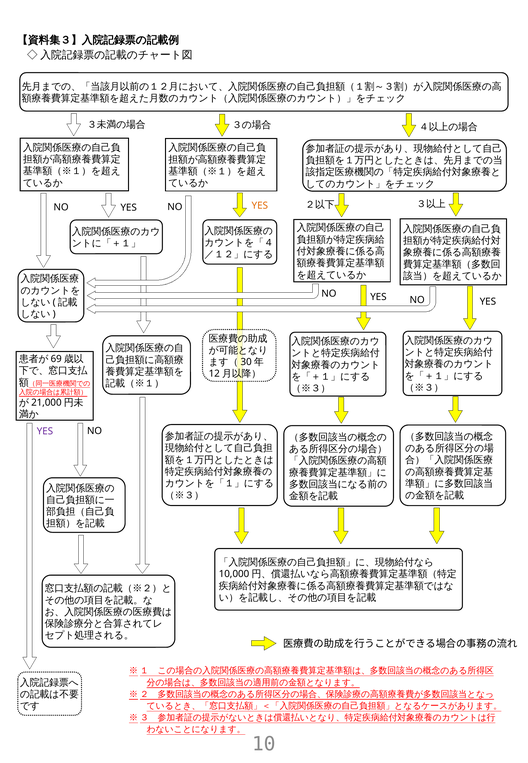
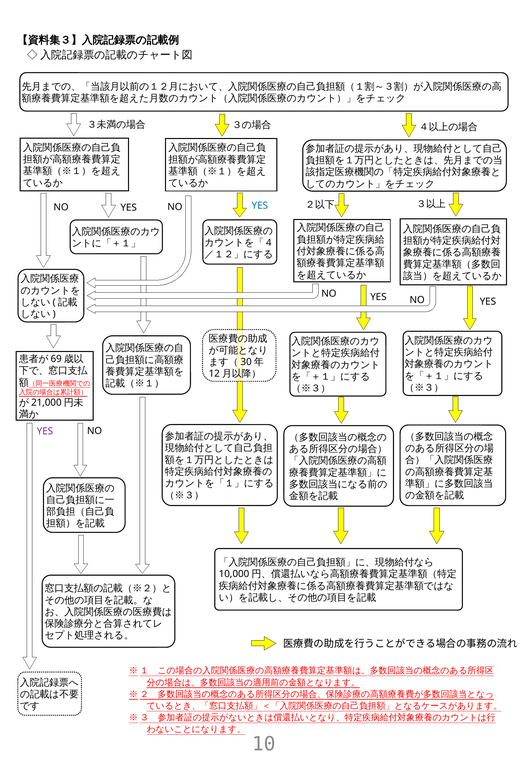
YES at (260, 206) colour: orange -> blue
